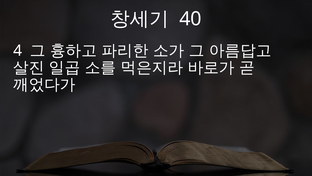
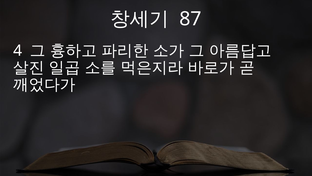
40: 40 -> 87
